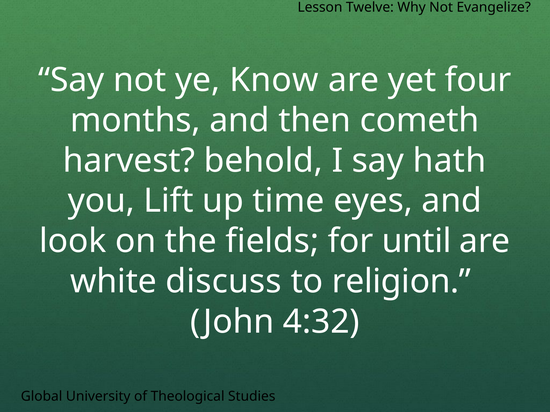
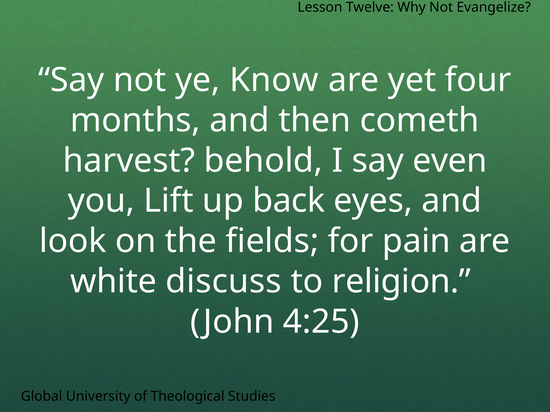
hath: hath -> even
time: time -> back
until: until -> pain
4:32: 4:32 -> 4:25
